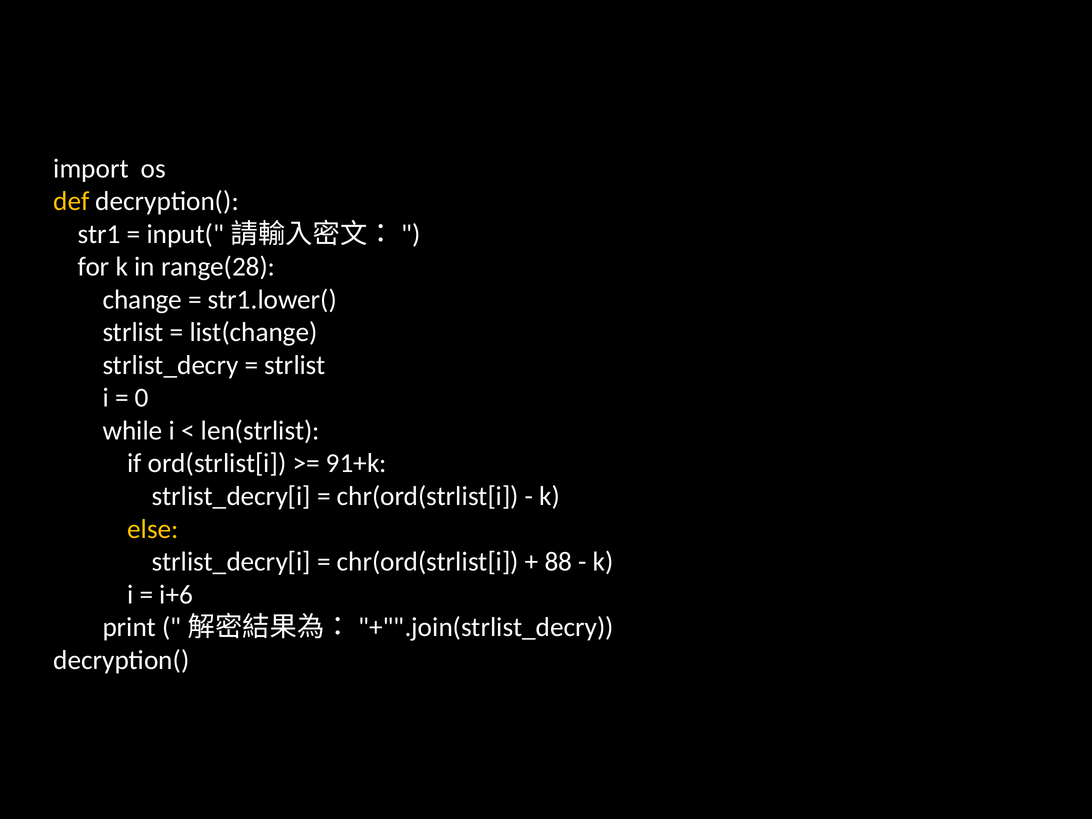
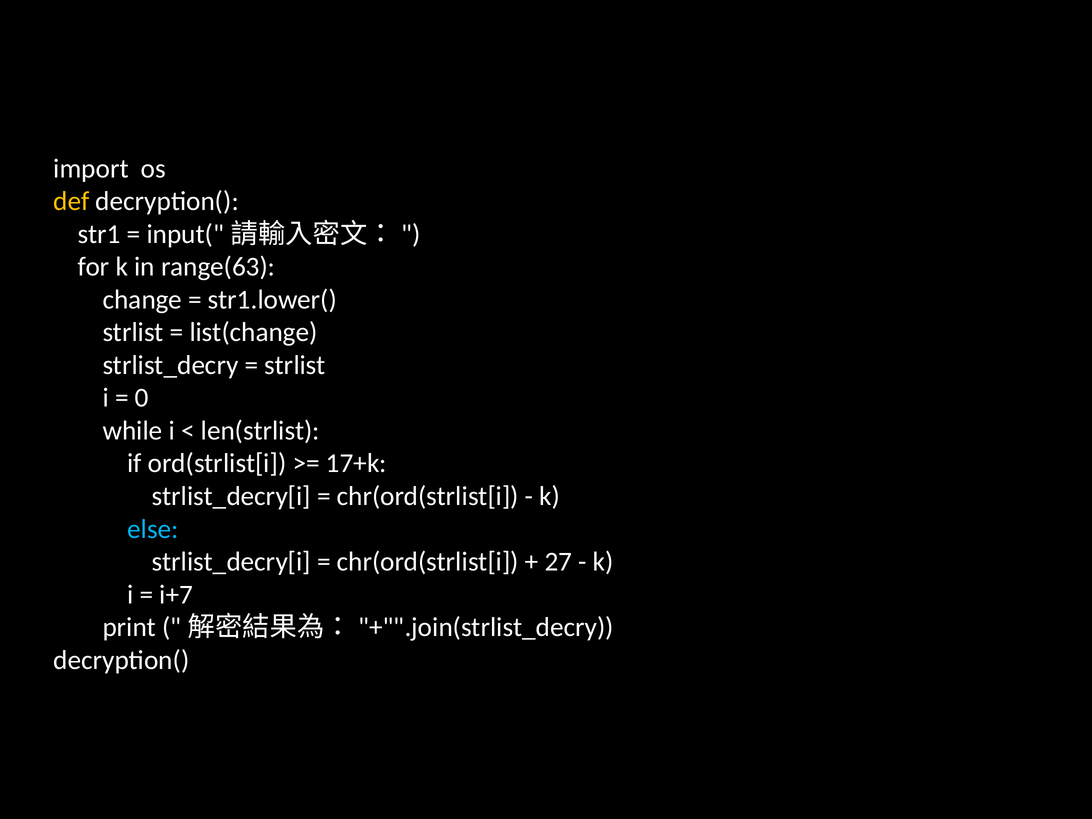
range(28: range(28 -> range(63
91+k: 91+k -> 17+k
else colour: yellow -> light blue
88: 88 -> 27
i+6: i+6 -> i+7
